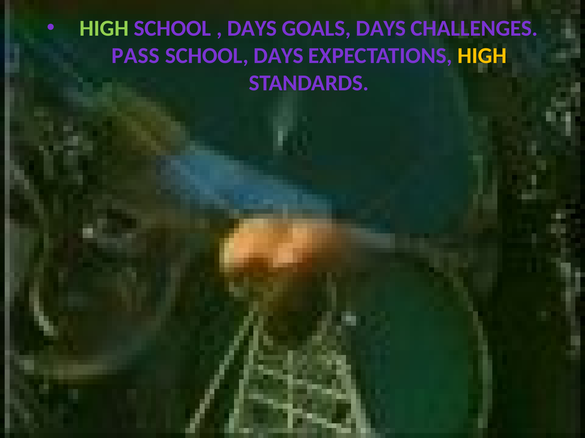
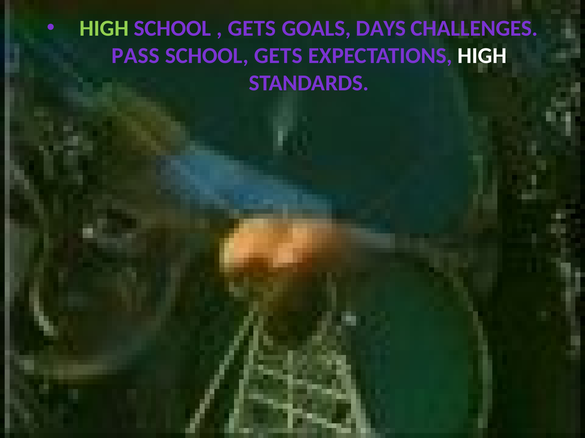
DAYS at (252, 28): DAYS -> GETS
SCHOOL DAYS: DAYS -> GETS
HIGH at (482, 56) colour: yellow -> white
